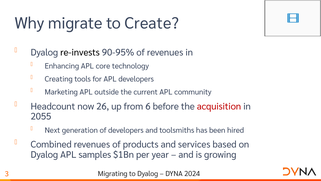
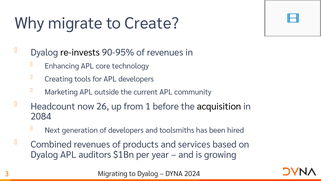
6: 6 -> 1
acquisition colour: red -> black
2055: 2055 -> 2084
samples: samples -> auditors
